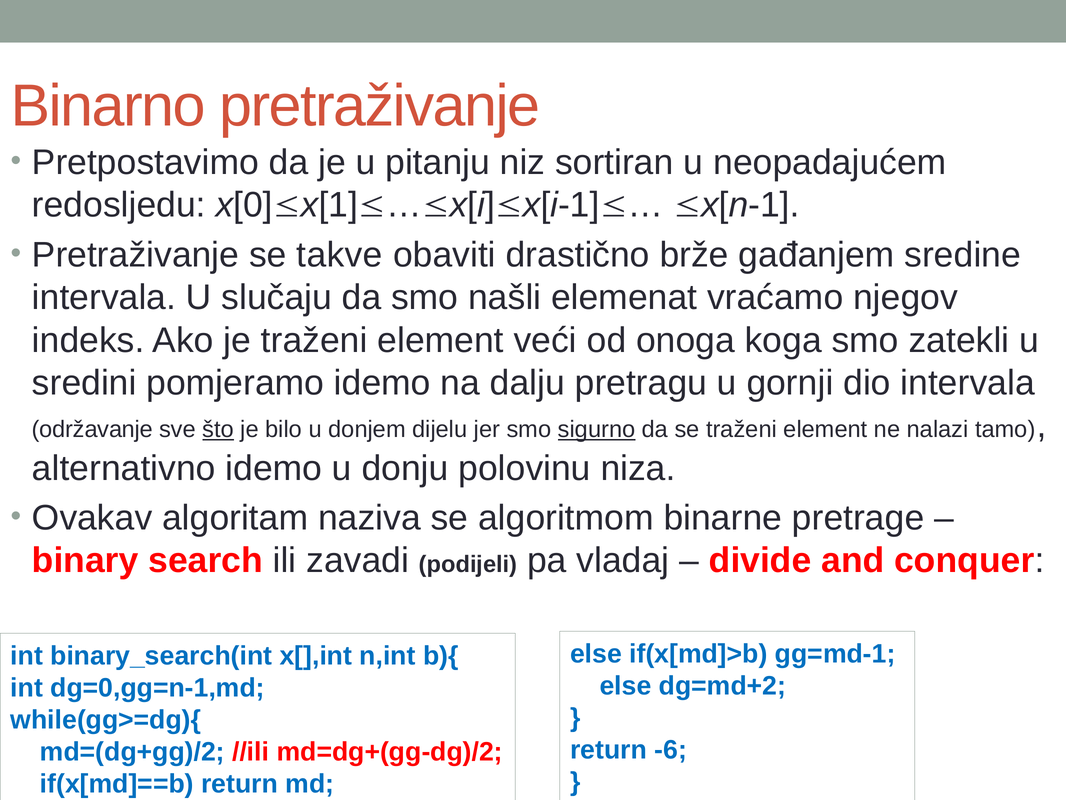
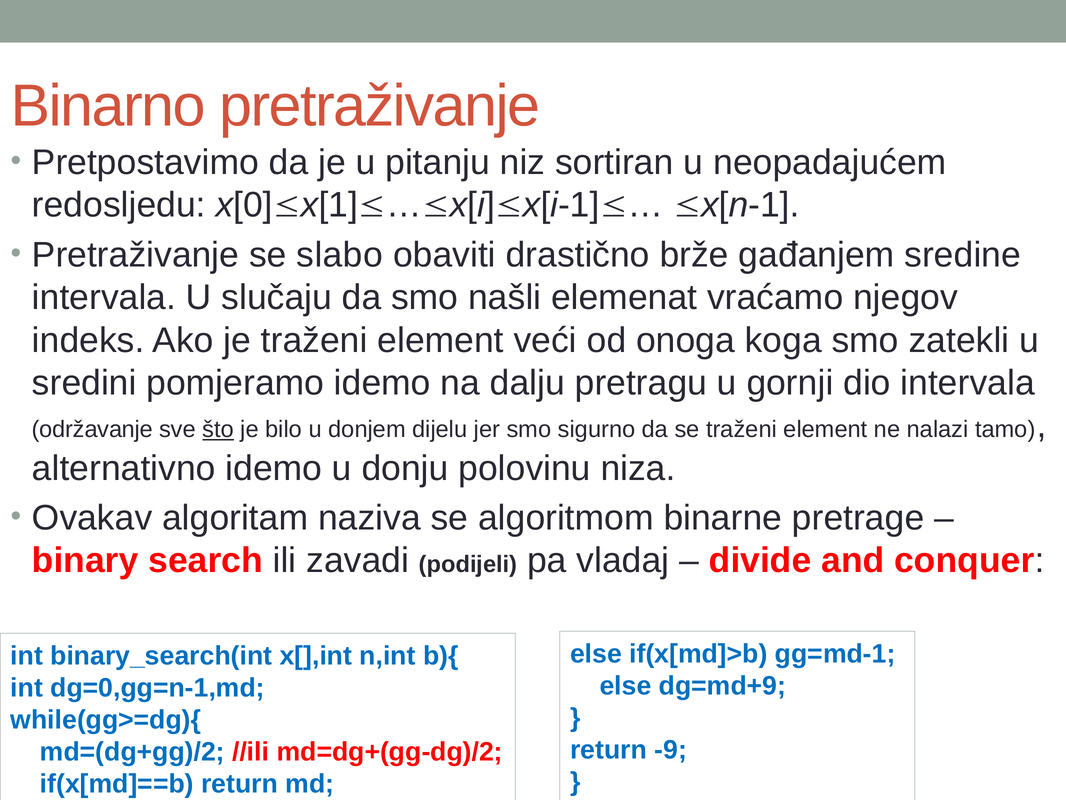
takve: takve -> slabo
sigurno underline: present -> none
dg=md+2: dg=md+2 -> dg=md+9
-6: -6 -> -9
